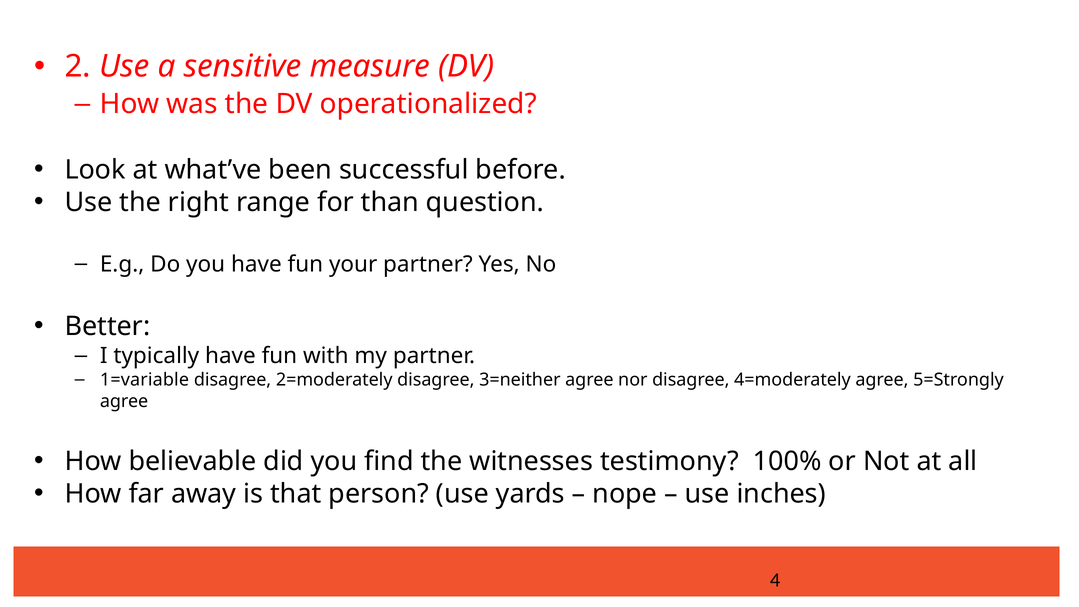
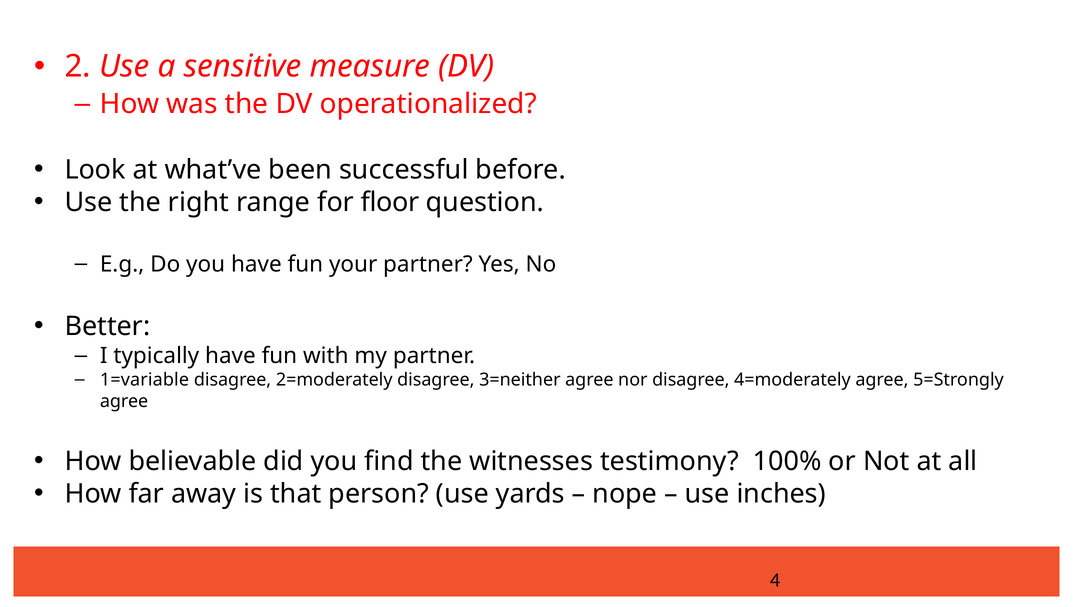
than: than -> floor
